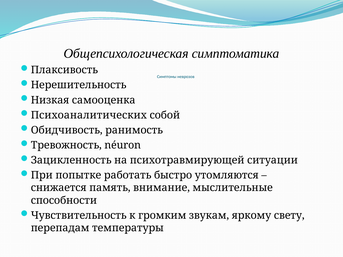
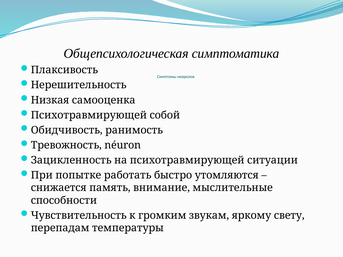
Психоаналитических at (89, 115): Психоаналитических -> Психотравмирующей
